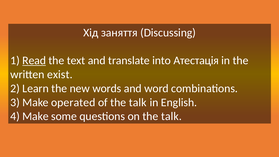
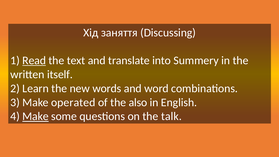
Атестація: Атестація -> Summery
exist: exist -> itself
of the talk: talk -> also
Make at (35, 116) underline: none -> present
